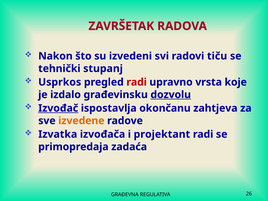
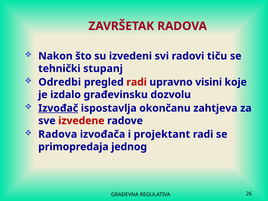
Usprkos: Usprkos -> Odredbi
vrsta: vrsta -> visini
dozvolu underline: present -> none
izvedene colour: orange -> red
Izvatka at (58, 134): Izvatka -> Radova
zadaća: zadaća -> jednog
